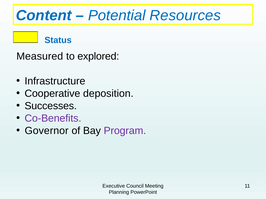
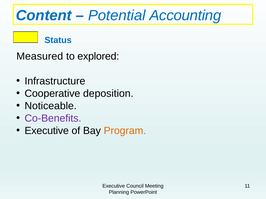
Resources: Resources -> Accounting
Successes: Successes -> Noticeable
Governor at (47, 131): Governor -> Executive
Program colour: purple -> orange
